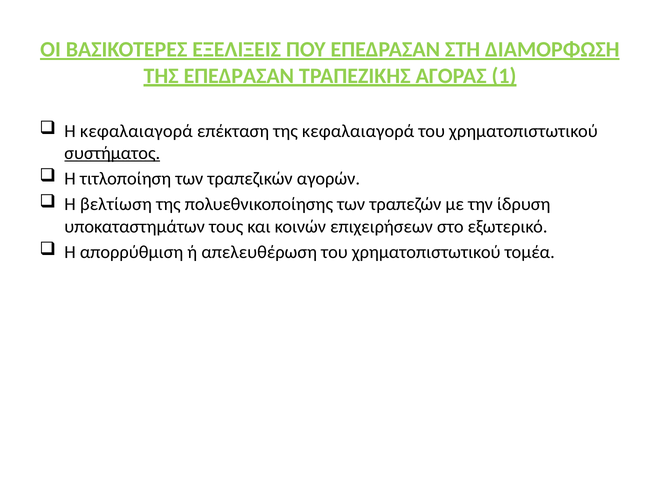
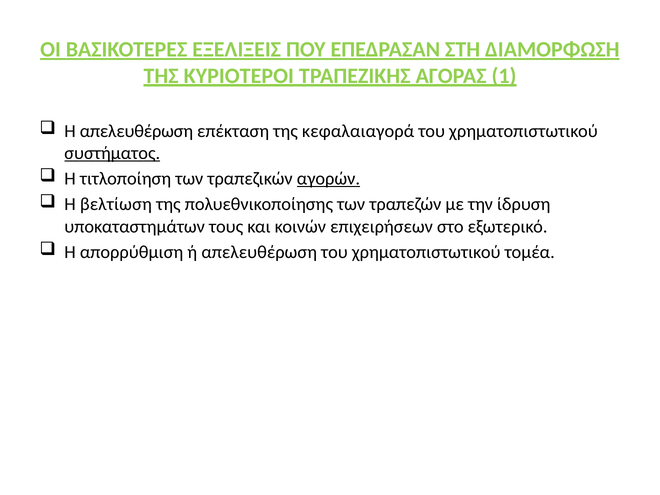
ΤΗΣ ΕΠΕΔΡΑΣΑΝ: ΕΠΕΔΡΑΣΑΝ -> ΚΥΡΙΟΤΕΡΟΙ
Η κεφαλαιαγορά: κεφαλαιαγορά -> απελευθέρωση
αγορών underline: none -> present
